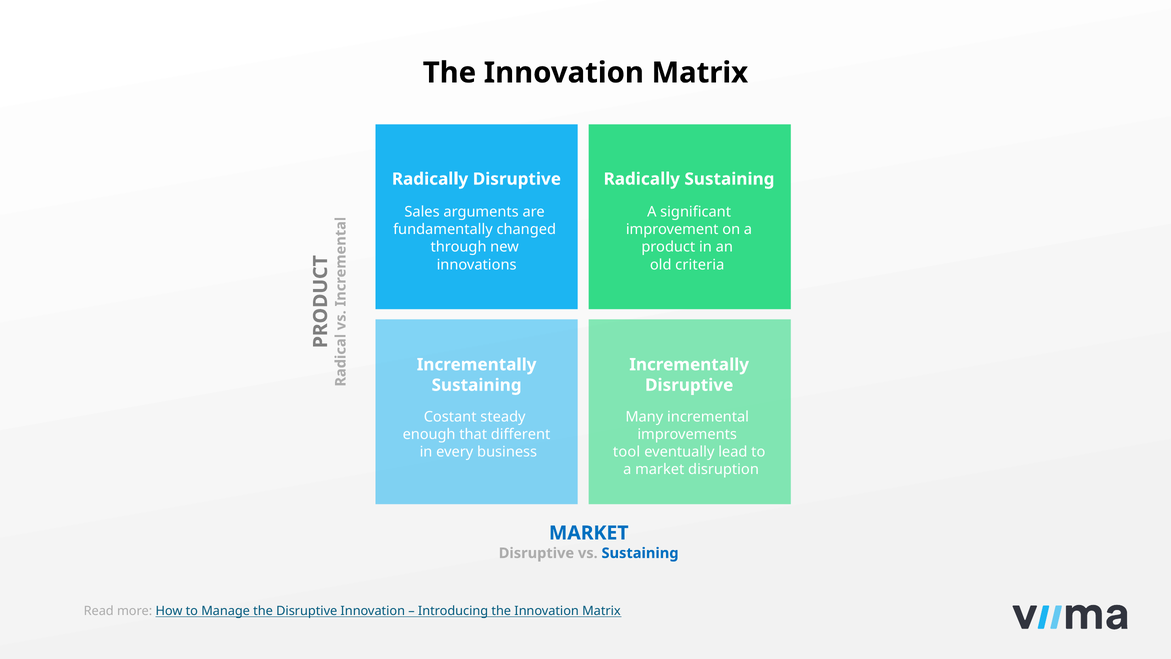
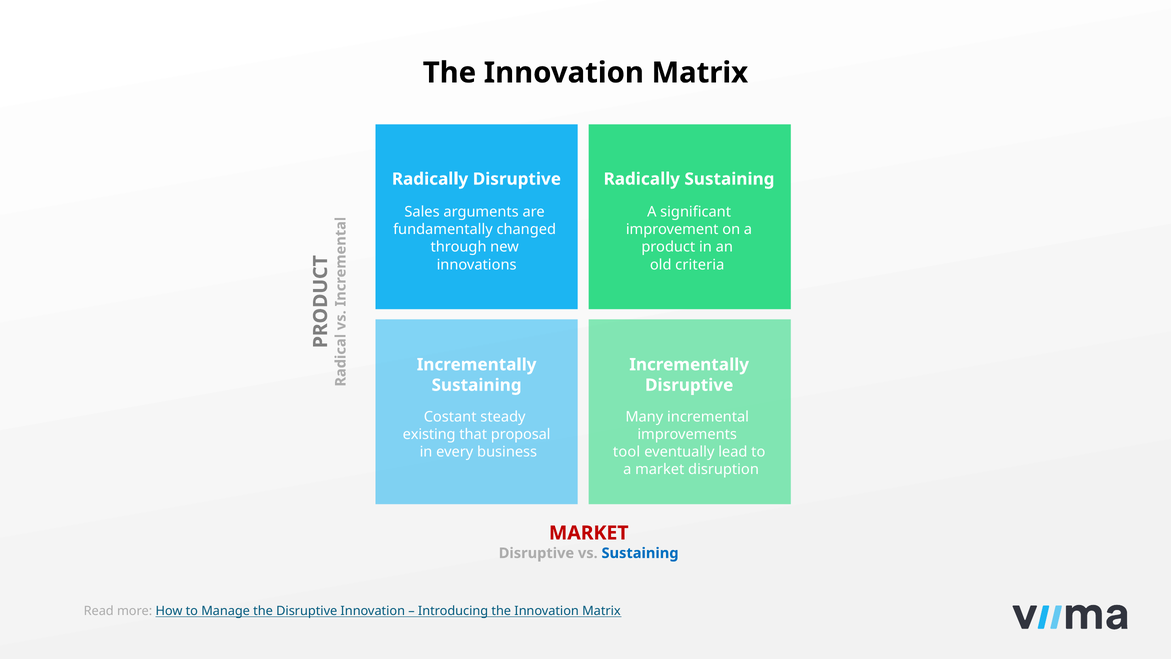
enough: enough -> existing
different: different -> proposal
MARKET at (589, 533) colour: blue -> red
